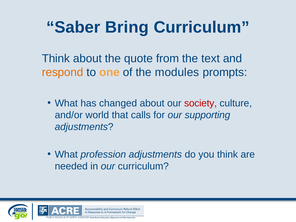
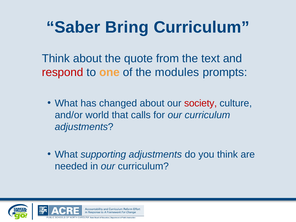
respond colour: orange -> red
for our supporting: supporting -> curriculum
profession: profession -> supporting
